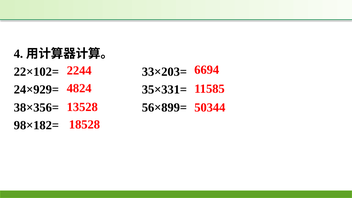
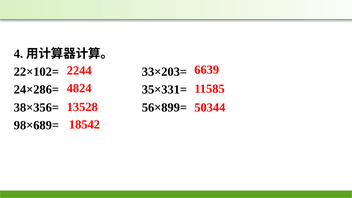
6694: 6694 -> 6639
24×929=: 24×929= -> 24×286=
18528: 18528 -> 18542
98×182=: 98×182= -> 98×689=
